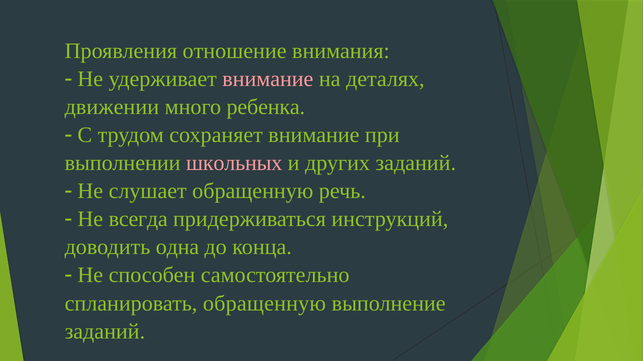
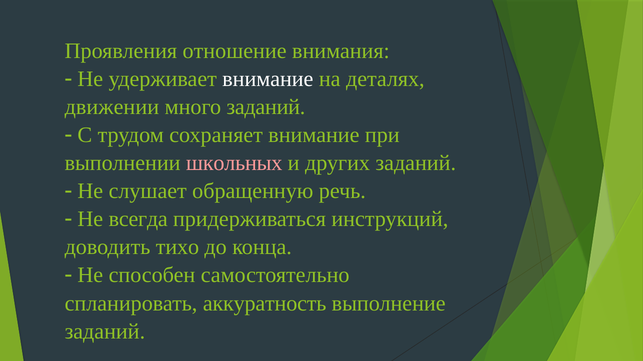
внимание at (268, 79) colour: pink -> white
много ребенка: ребенка -> заданий
одна: одна -> тихо
спланировать обращенную: обращенную -> аккуратность
